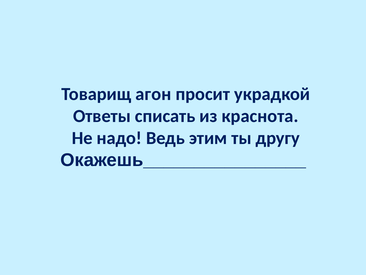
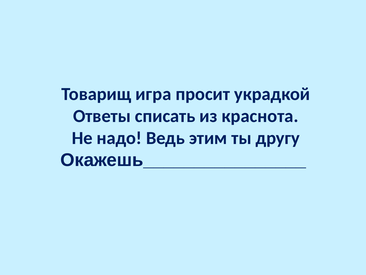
агон: агон -> игра
